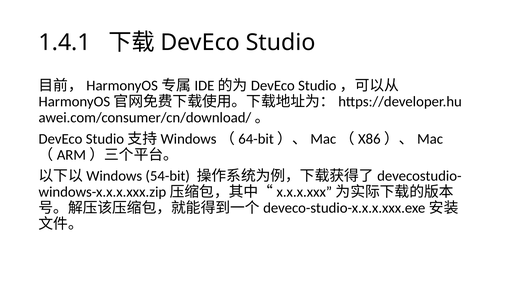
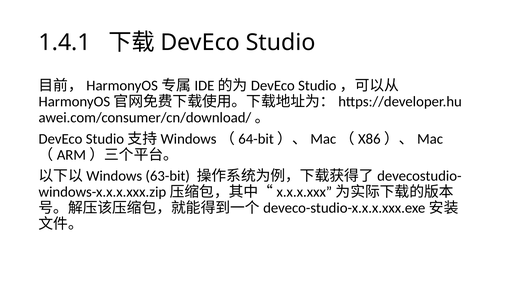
54-bit: 54-bit -> 63-bit
